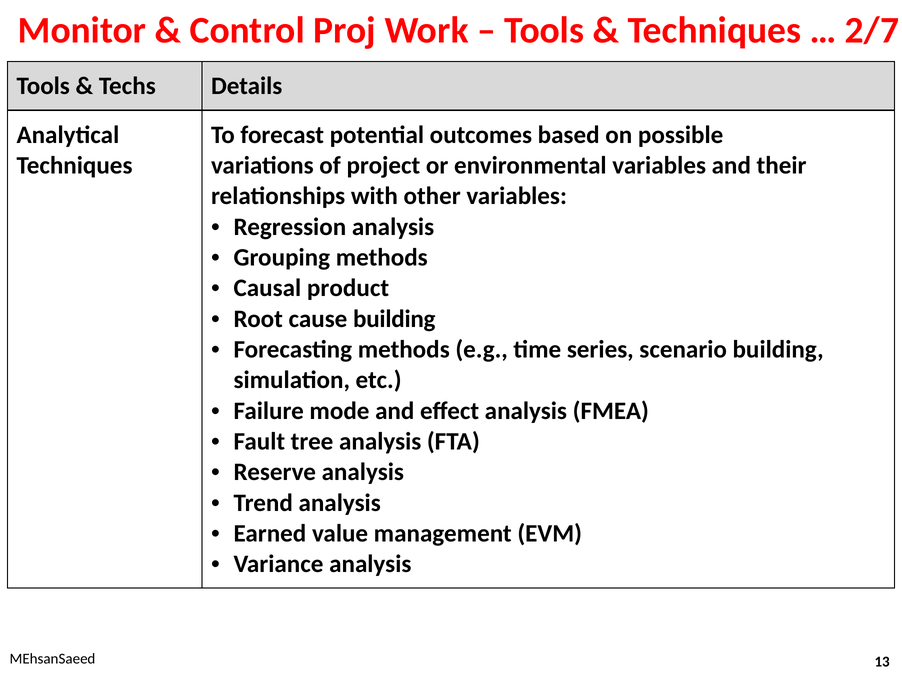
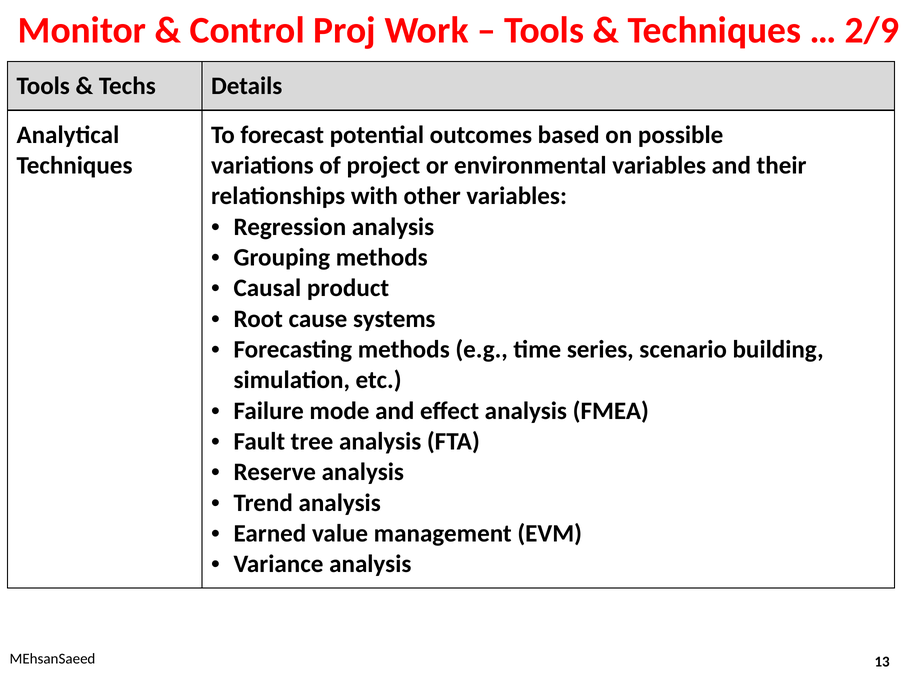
2/7: 2/7 -> 2/9
cause building: building -> systems
